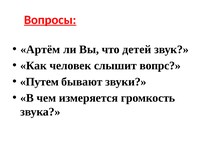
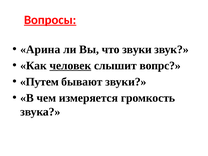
Артём: Артём -> Арина
что детей: детей -> звуки
человек underline: none -> present
